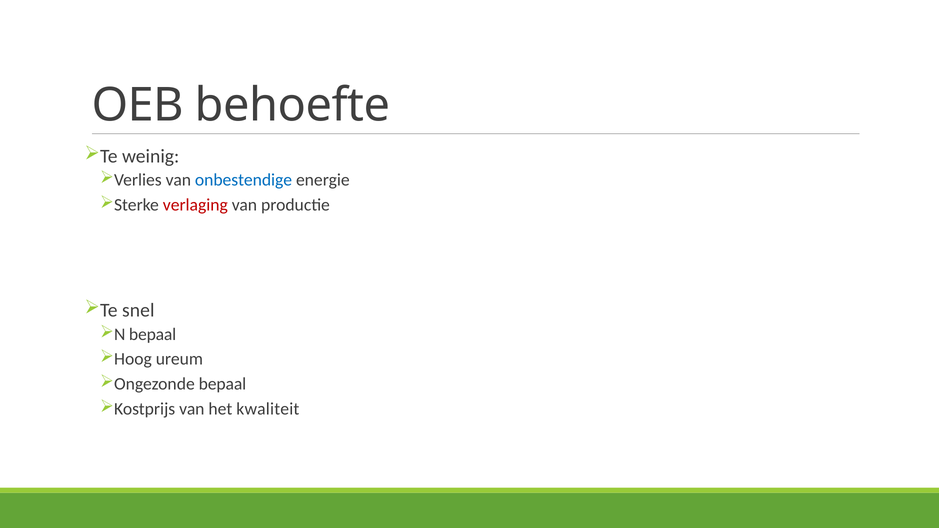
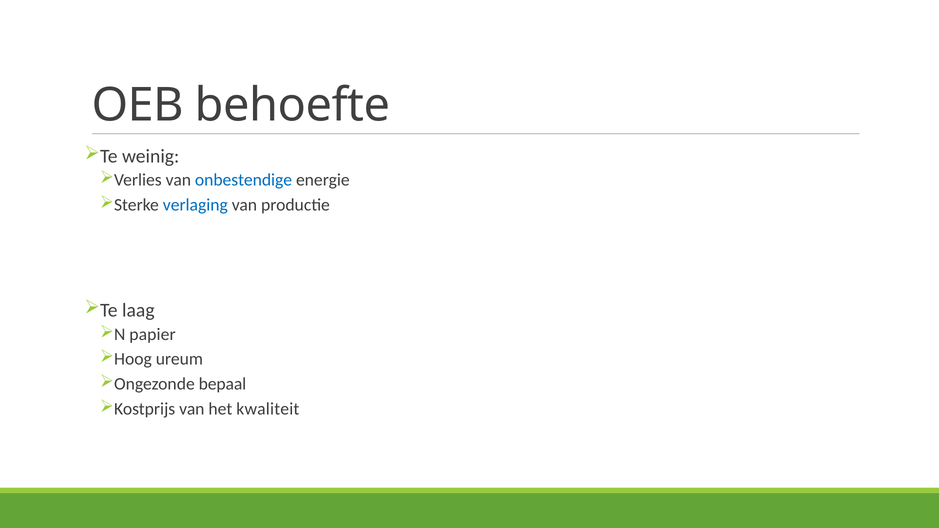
verlaging colour: red -> blue
snel: snel -> laag
bepaal at (153, 334): bepaal -> papier
